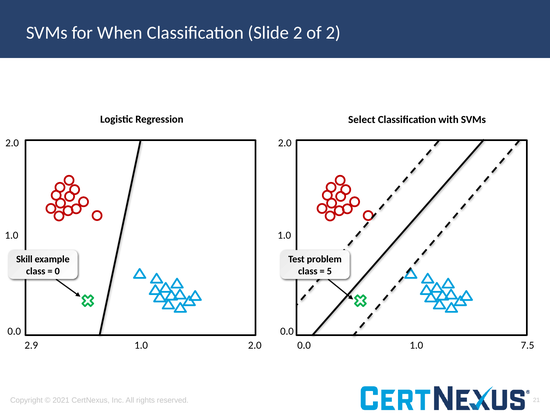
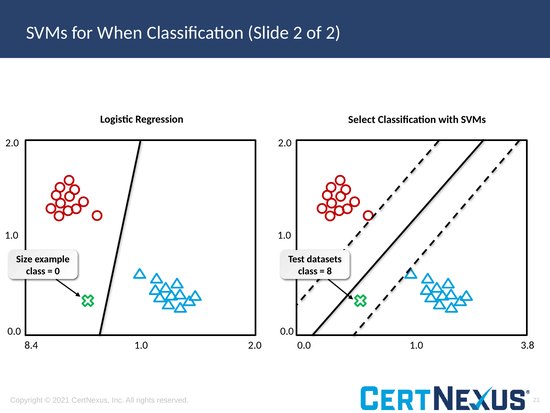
Skill: Skill -> Size
problem: problem -> datasets
5: 5 -> 8
2.9: 2.9 -> 8.4
7.5: 7.5 -> 3.8
